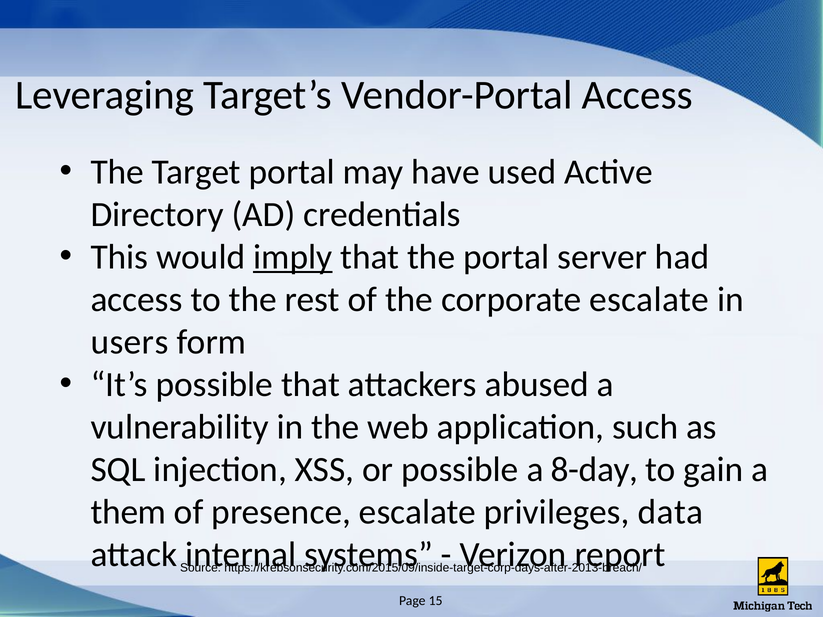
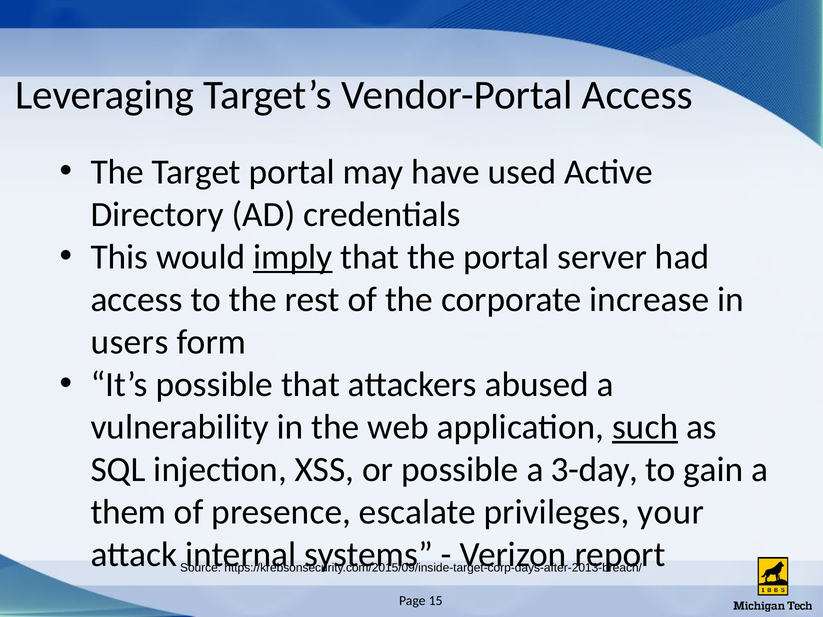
corporate escalate: escalate -> increase
such underline: none -> present
8-day: 8-day -> 3-day
data: data -> your
